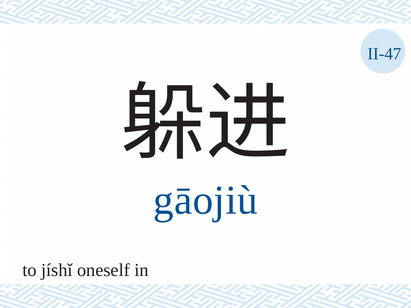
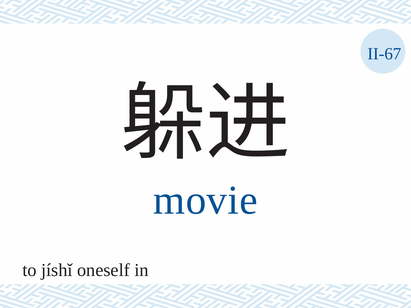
II-47: II-47 -> II-67
gāojiù: gāojiù -> movie
